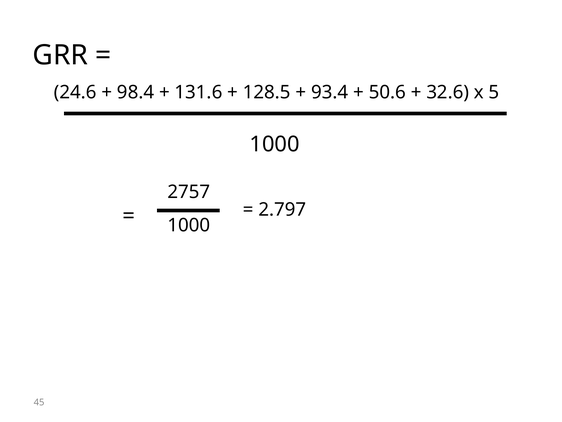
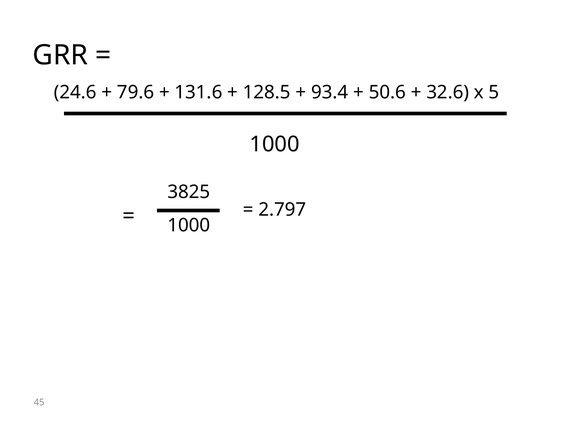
98.4: 98.4 -> 79.6
2757: 2757 -> 3825
